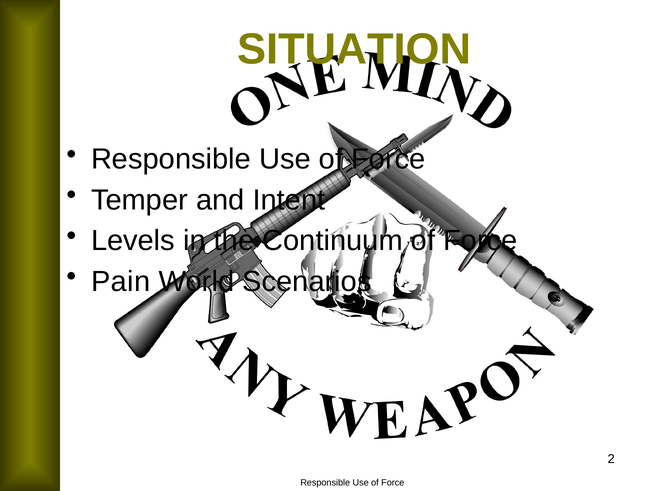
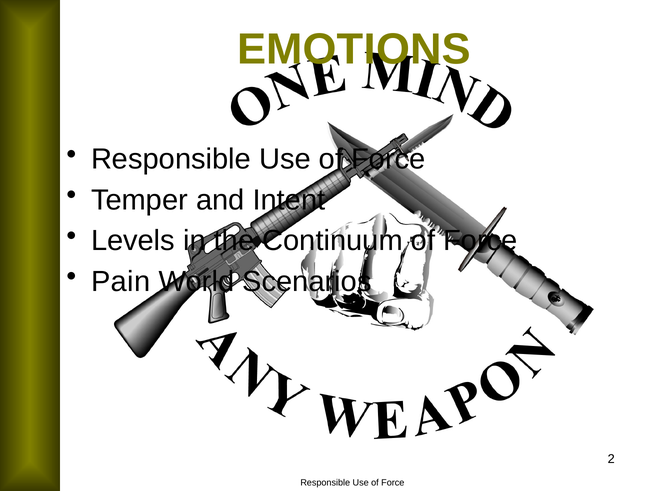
SITUATION: SITUATION -> EMOTIONS
